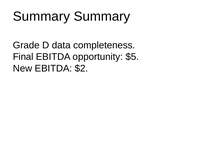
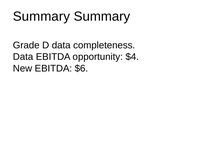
Final at (23, 57): Final -> Data
$5: $5 -> $4
$2: $2 -> $6
